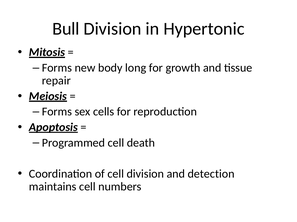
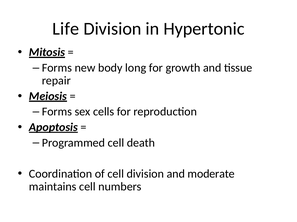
Bull: Bull -> Life
detection: detection -> moderate
